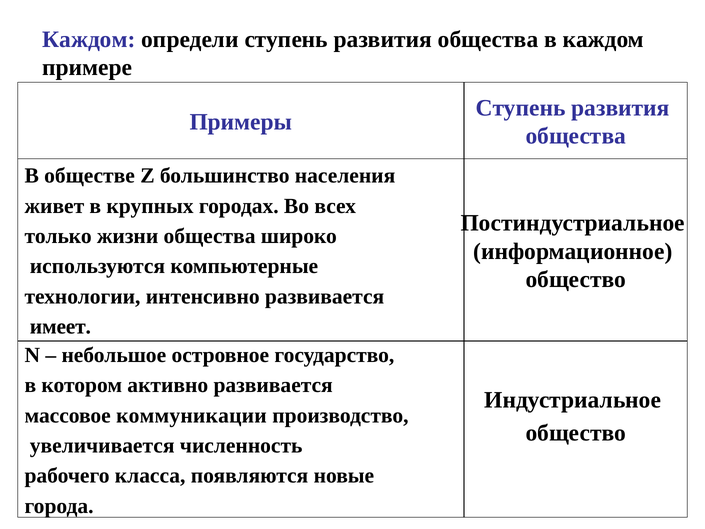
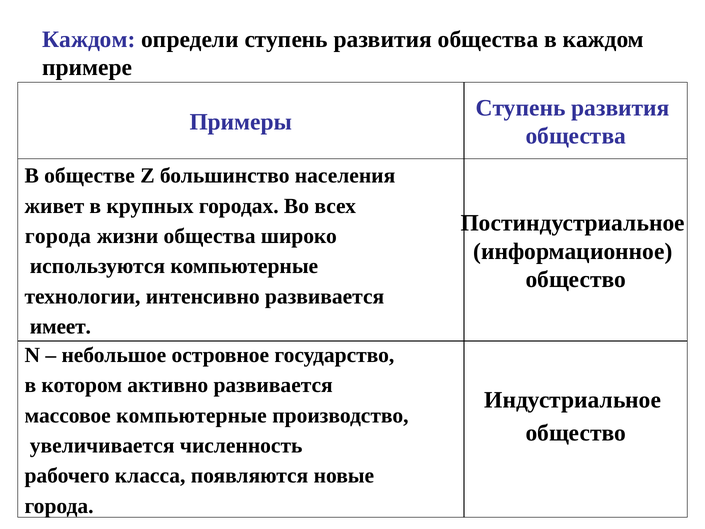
только at (58, 236): только -> города
массовое коммуникации: коммуникации -> компьютерные
